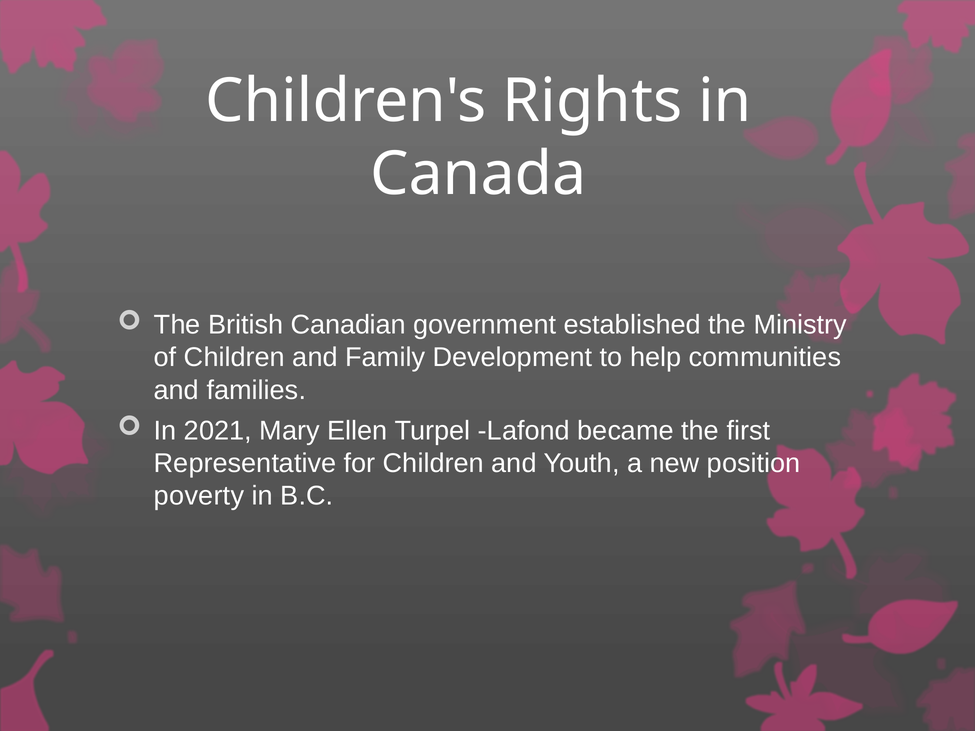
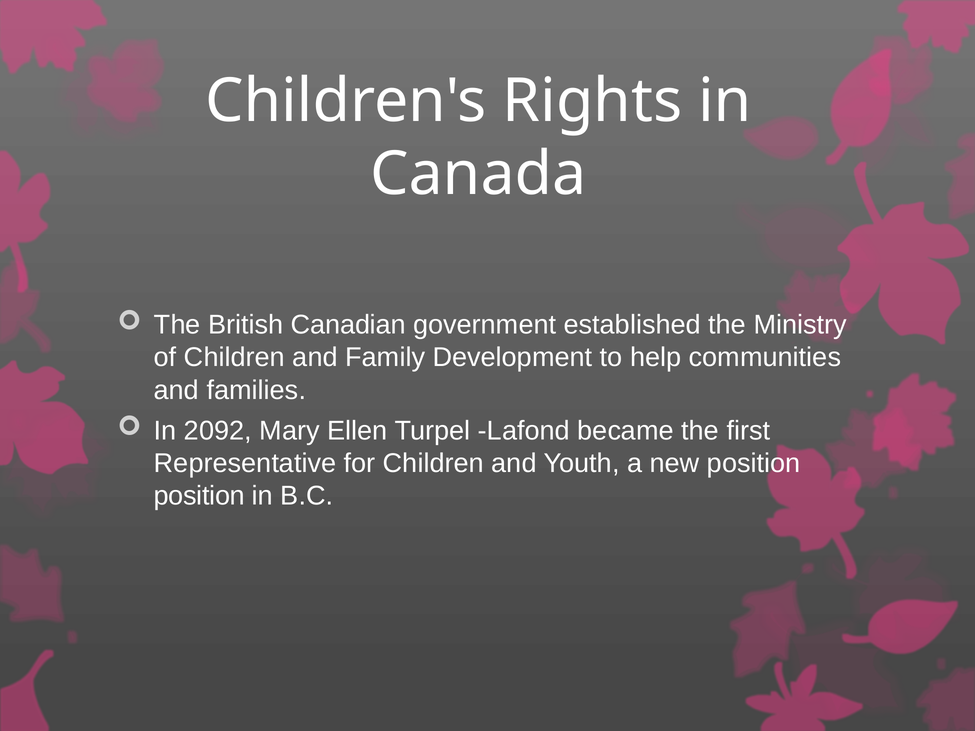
2021: 2021 -> 2092
poverty at (199, 496): poverty -> position
